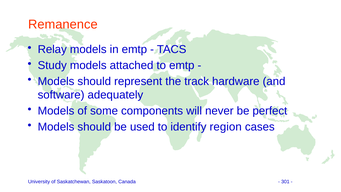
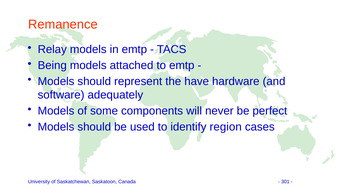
Study: Study -> Being
track: track -> have
